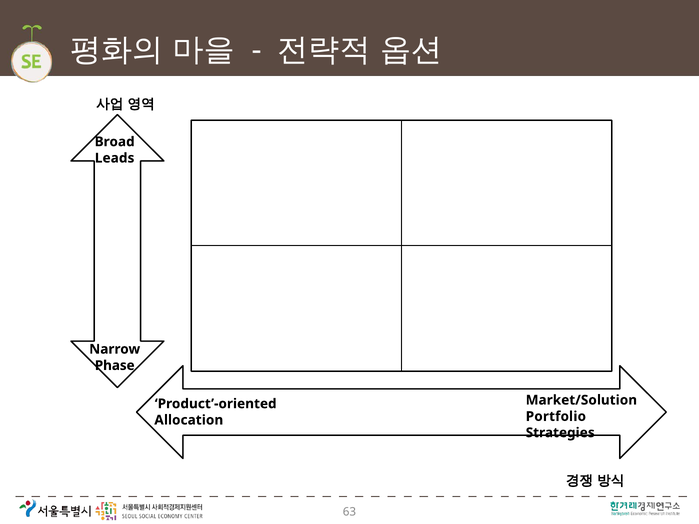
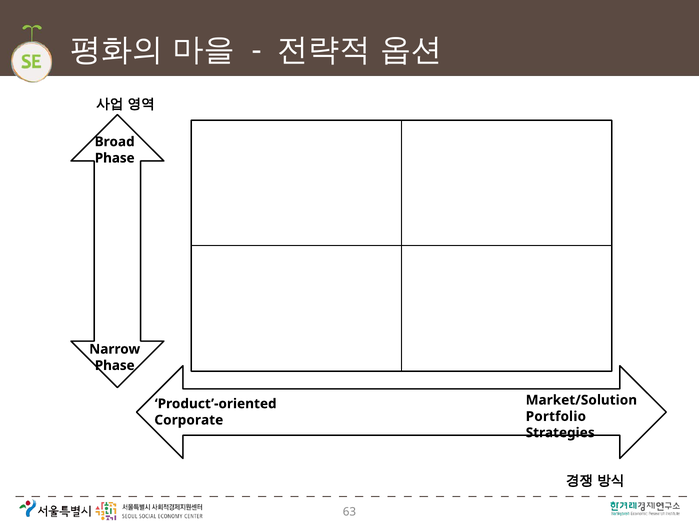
Leads at (115, 158): Leads -> Phase
Allocation: Allocation -> Corporate
